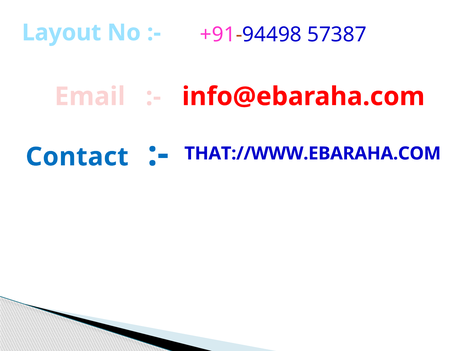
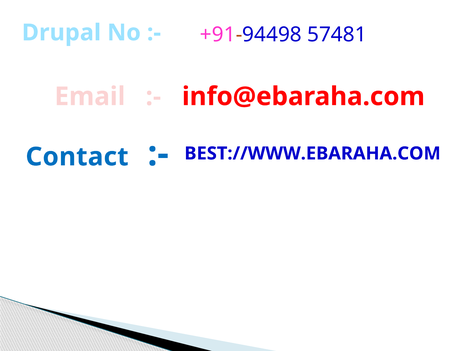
Layout: Layout -> Drupal
57387: 57387 -> 57481
THAT://WWW.EBARAHA.COM: THAT://WWW.EBARAHA.COM -> BEST://WWW.EBARAHA.COM
